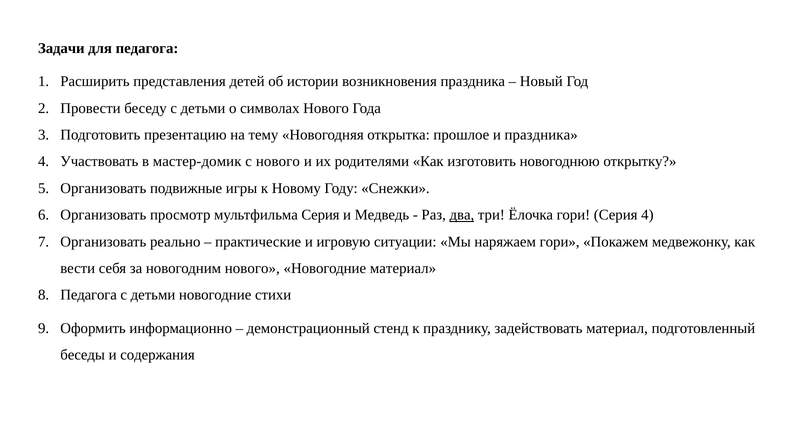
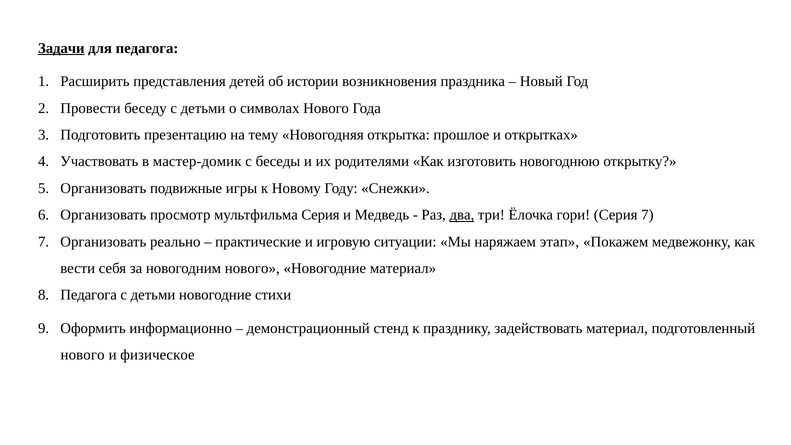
Задачи underline: none -> present
и праздника: праздника -> открытках
с нового: нового -> беседы
Серия 4: 4 -> 7
наряжаем гори: гори -> этап
беседы at (83, 355): беседы -> нового
содержания: содержания -> физическое
